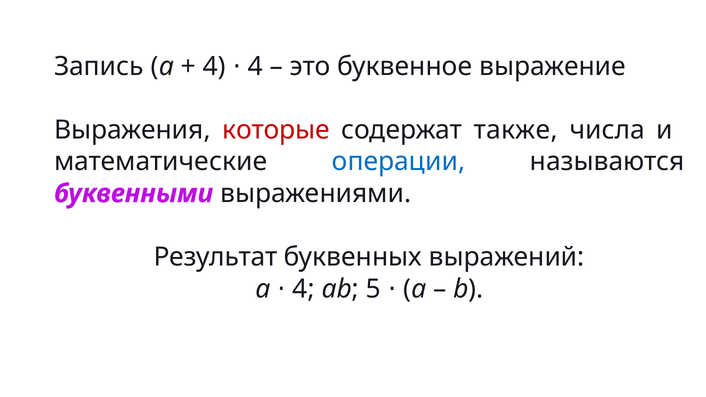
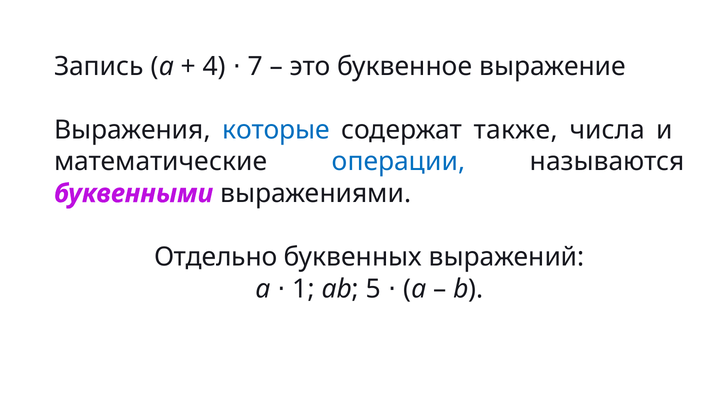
4 4: 4 -> 7
которые colour: red -> blue
Результат: Результат -> Отдельно
a 4: 4 -> 1
